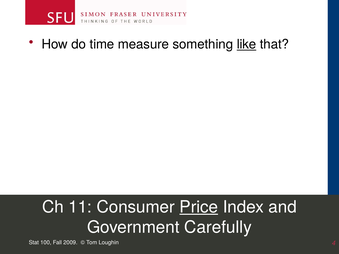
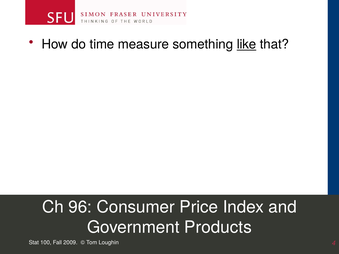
11: 11 -> 96
Price underline: present -> none
Carefully: Carefully -> Products
